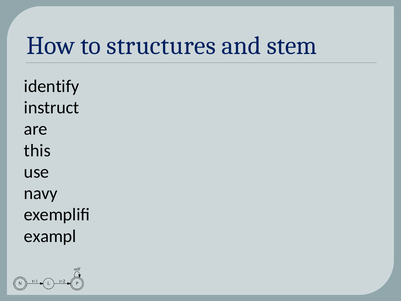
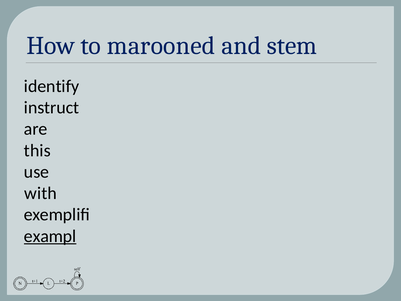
structures: structures -> marooned
navy: navy -> with
exampl underline: none -> present
